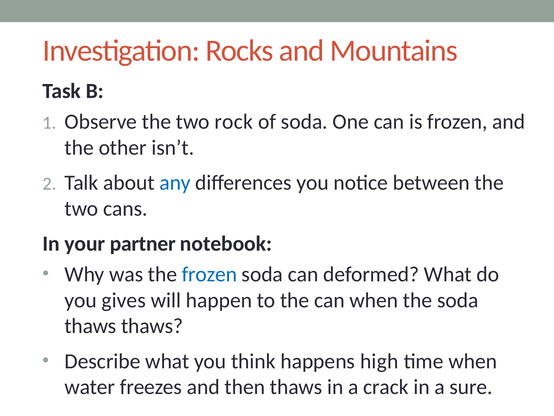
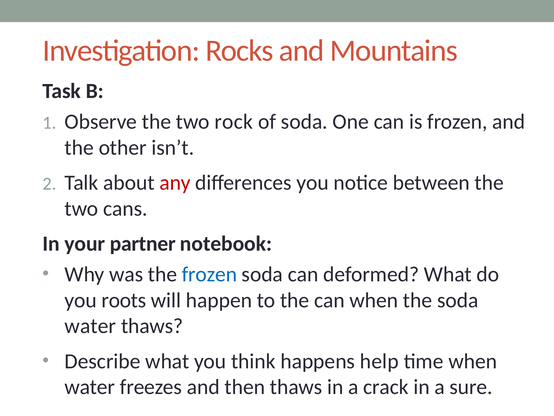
any colour: blue -> red
gives: gives -> roots
thaws at (90, 326): thaws -> water
high: high -> help
